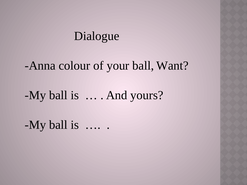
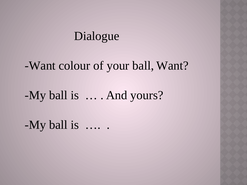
Anna at (40, 66): Anna -> Want
